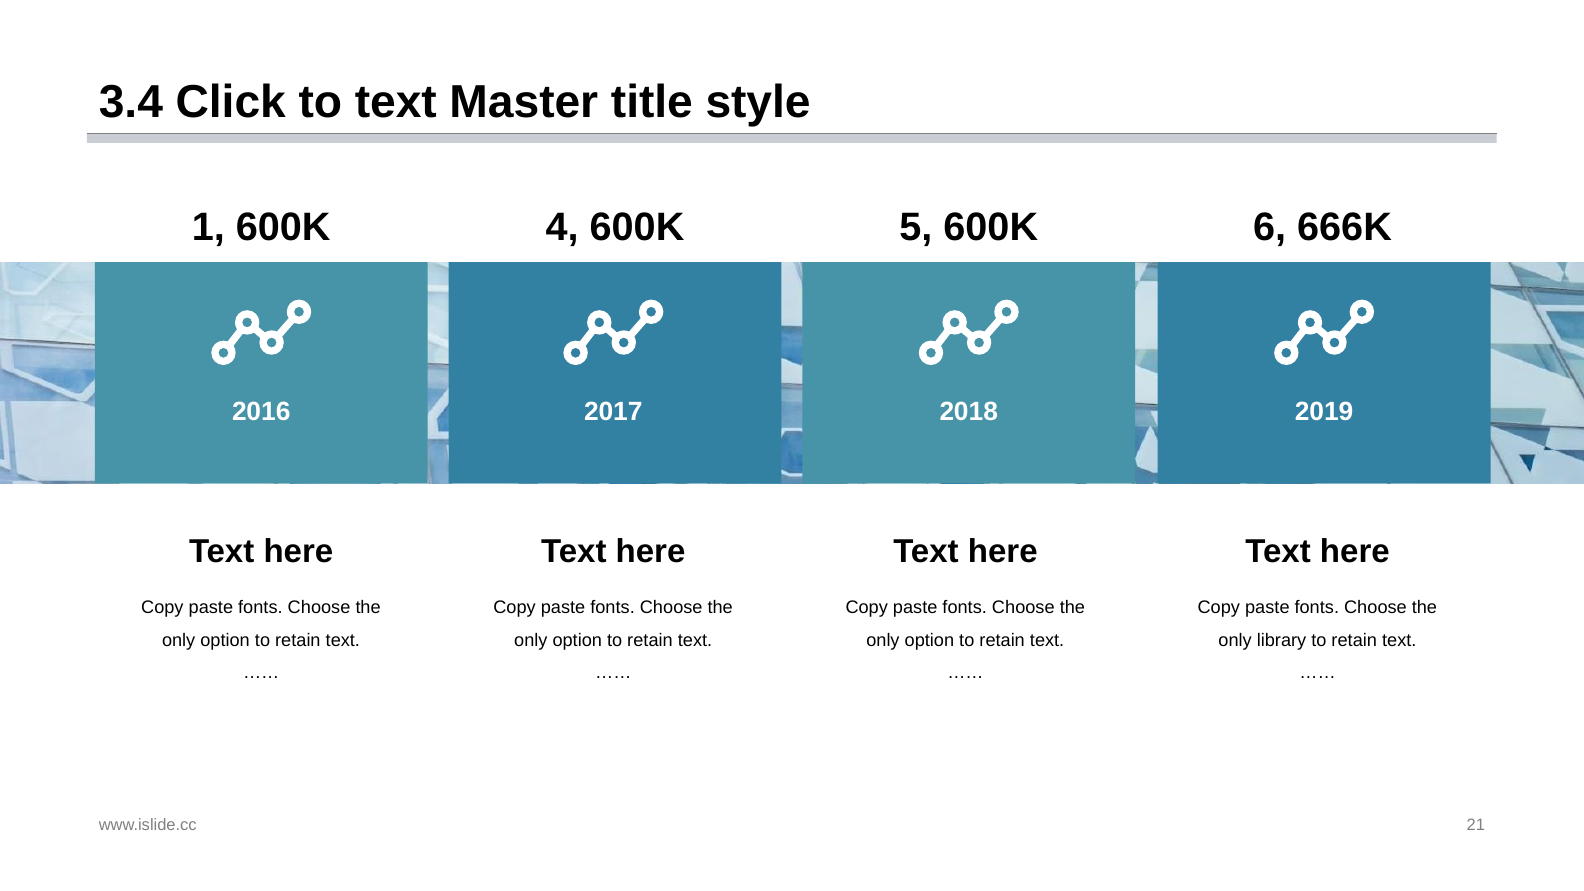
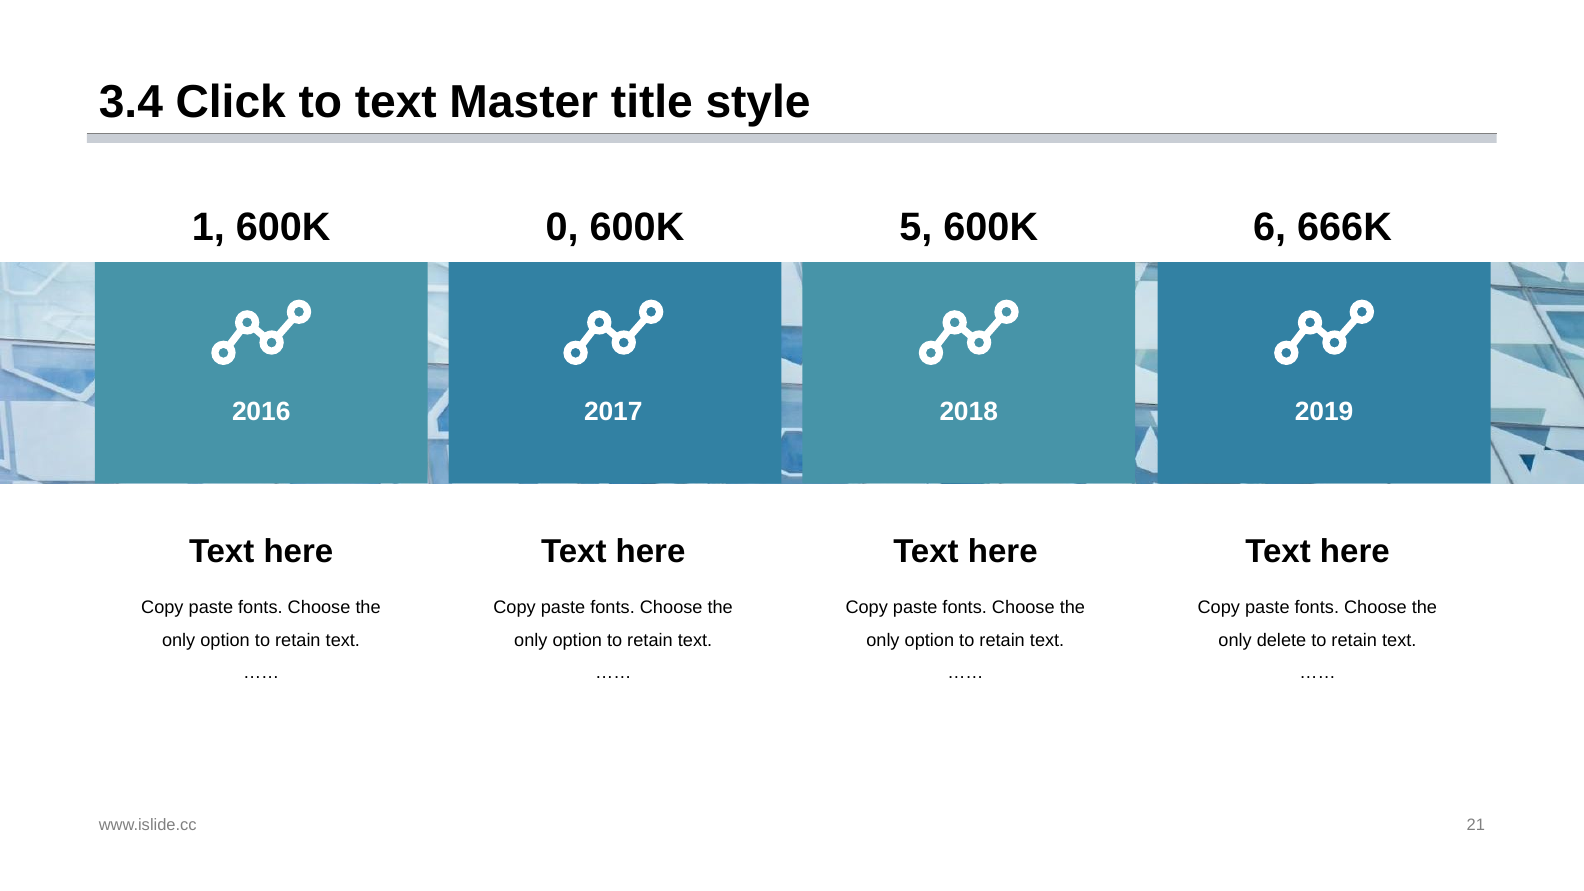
4: 4 -> 0
library: library -> delete
